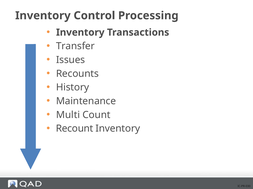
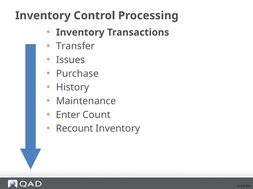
Recounts: Recounts -> Purchase
Multi: Multi -> Enter
